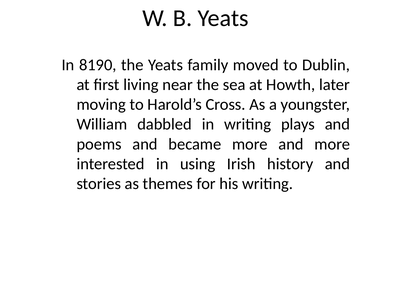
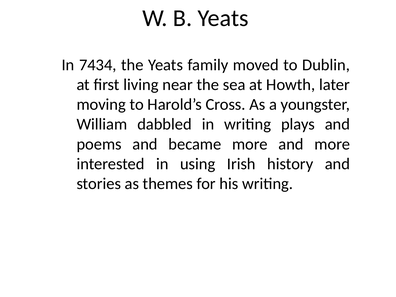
8190: 8190 -> 7434
